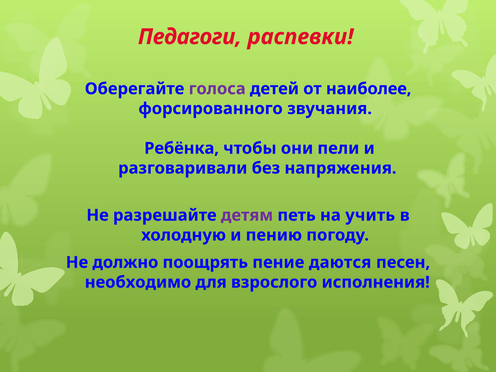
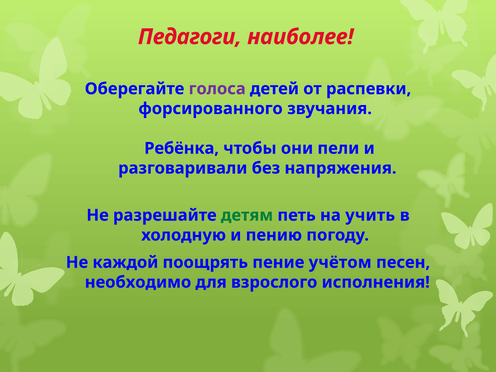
распевки: распевки -> наиболее
наиболее: наиболее -> распевки
детям colour: purple -> green
должно: должно -> каждой
даются: даются -> учётом
